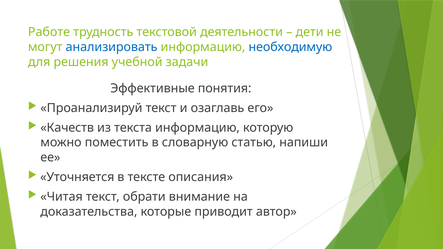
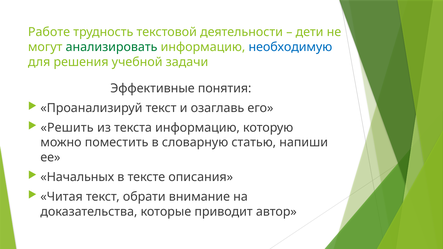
анализировать colour: blue -> green
Качеств: Качеств -> Решить
Уточняется: Уточняется -> Начальных
